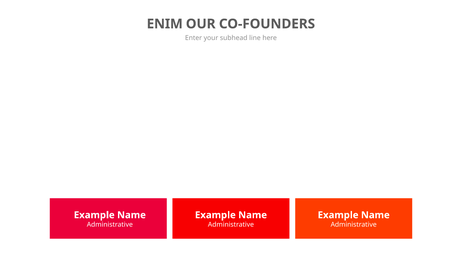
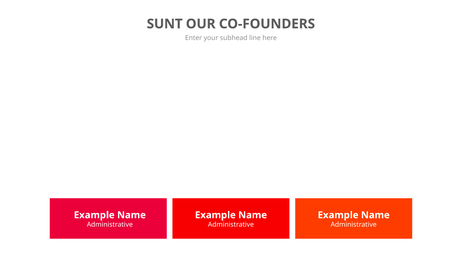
ENIM: ENIM -> SUNT
